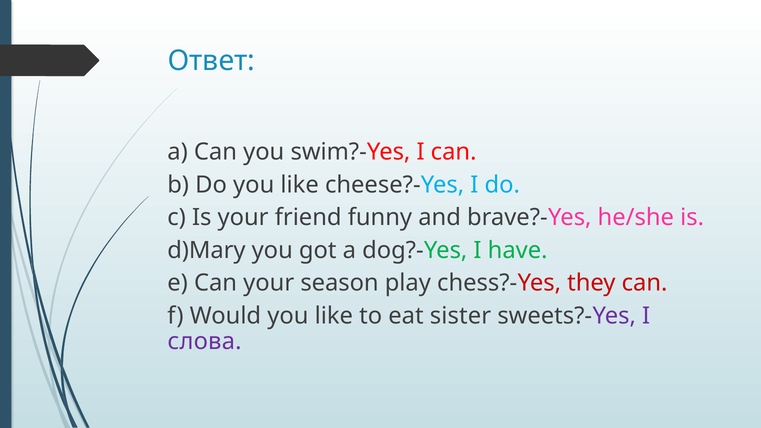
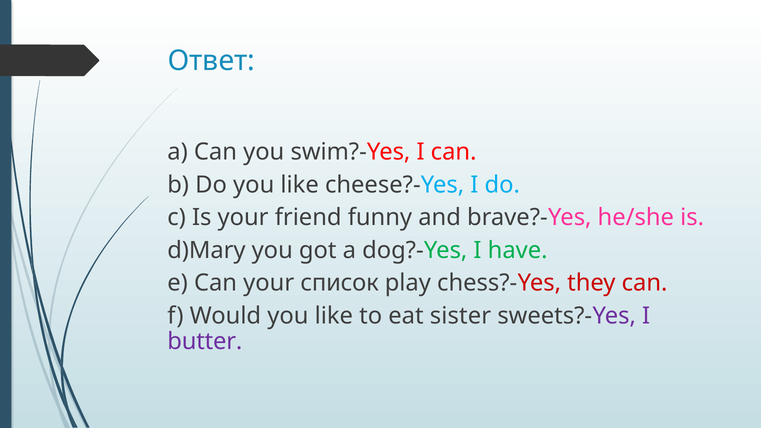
season: season -> список
слова: слова -> butter
